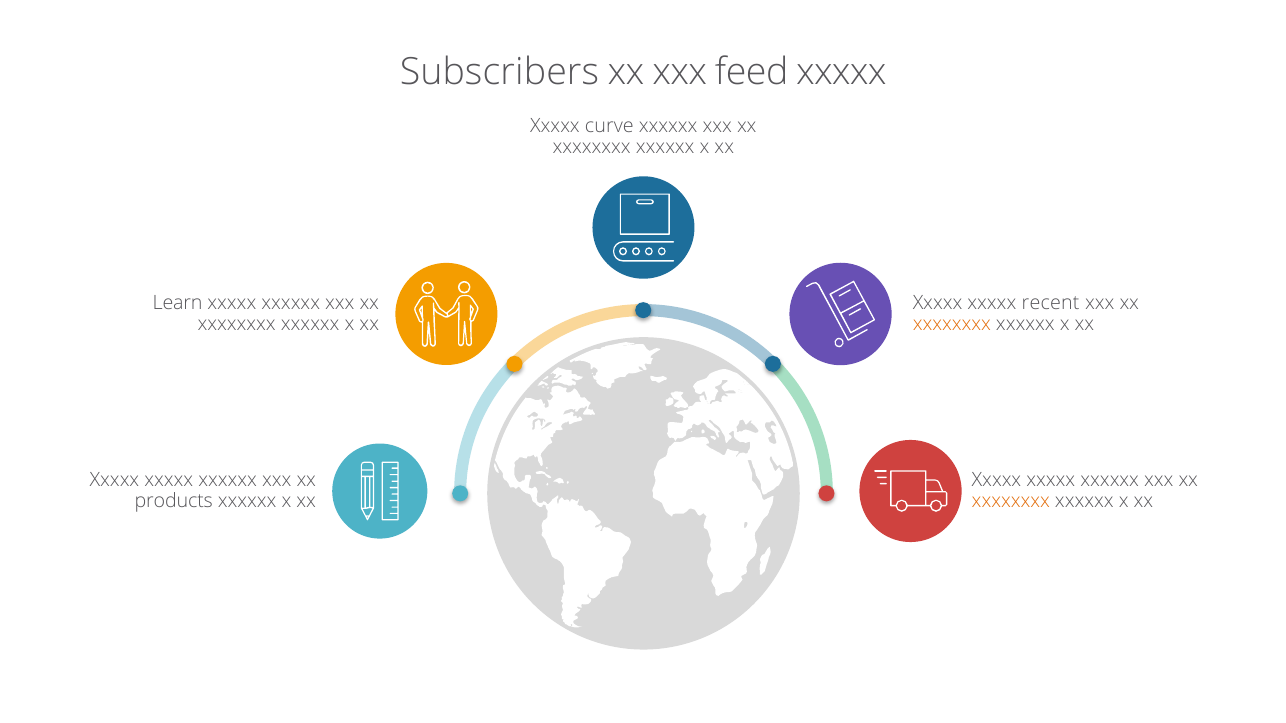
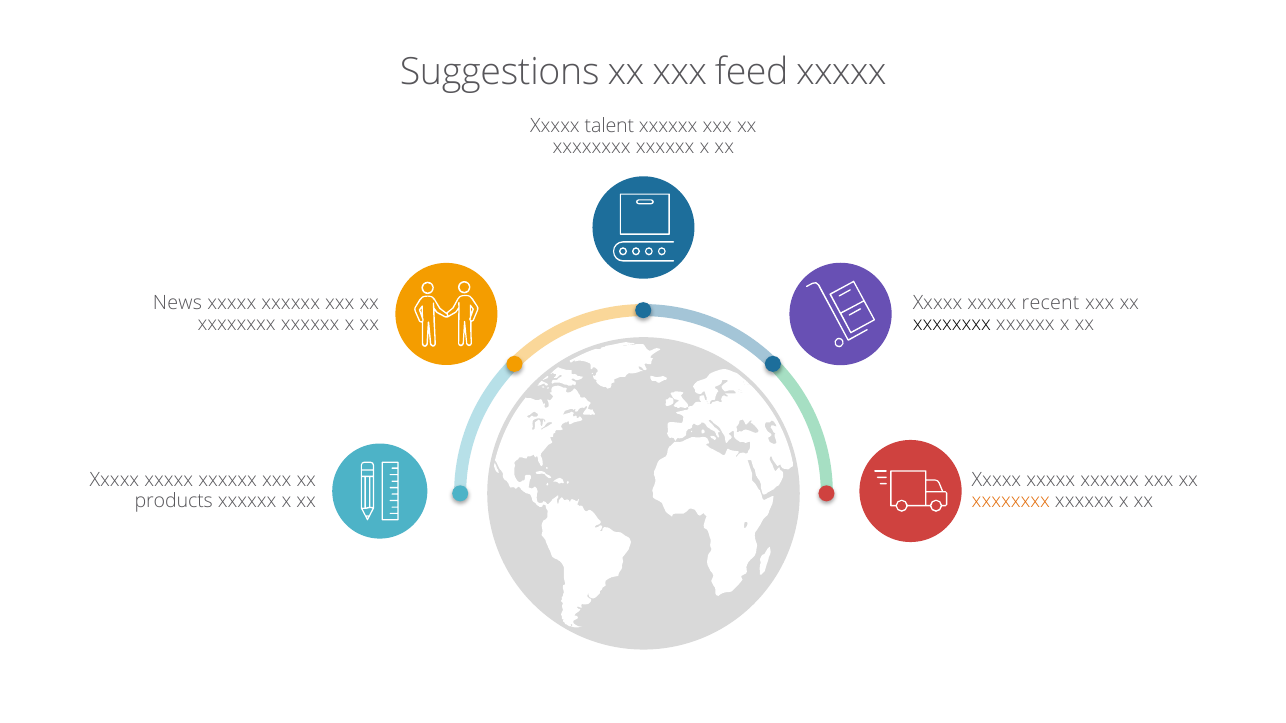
Subscribers: Subscribers -> Suggestions
curve: curve -> talent
Learn: Learn -> News
xxxxxxxx at (952, 324) colour: orange -> black
